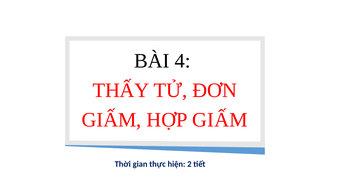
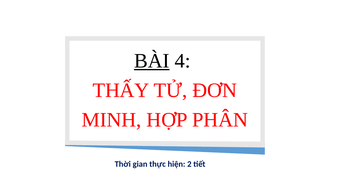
BÀI underline: none -> present
GIẤM at (112, 120): GIẤM -> MINH
HỢP GIẤM: GIẤM -> PHÂN
